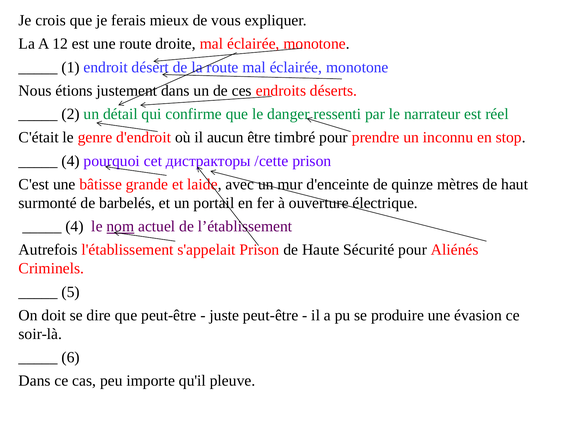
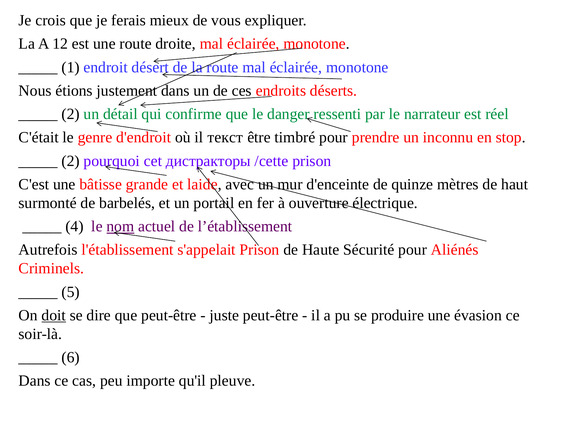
aucun: aucun -> текст
4 at (71, 161): 4 -> 2
doit underline: none -> present
